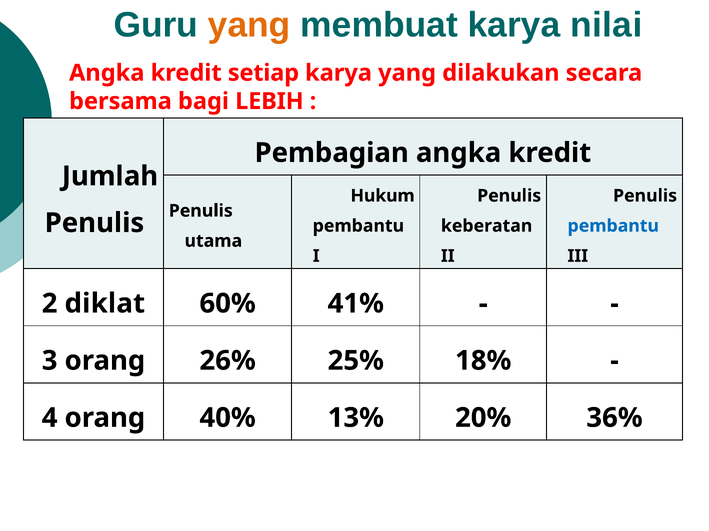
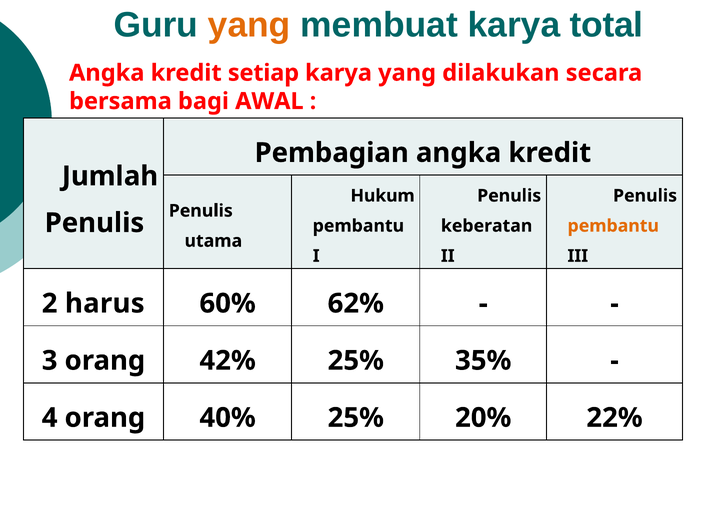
nilai: nilai -> total
LEBIH: LEBIH -> AWAL
pembantu at (613, 226) colour: blue -> orange
diklat: diklat -> harus
41%: 41% -> 62%
26%: 26% -> 42%
18%: 18% -> 35%
40% 13%: 13% -> 25%
36%: 36% -> 22%
